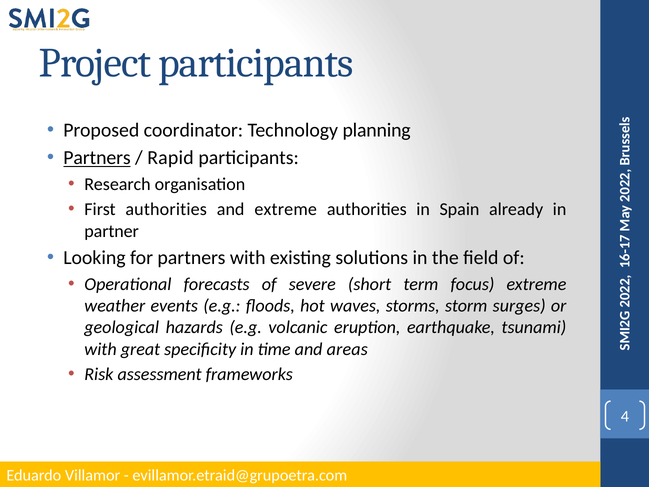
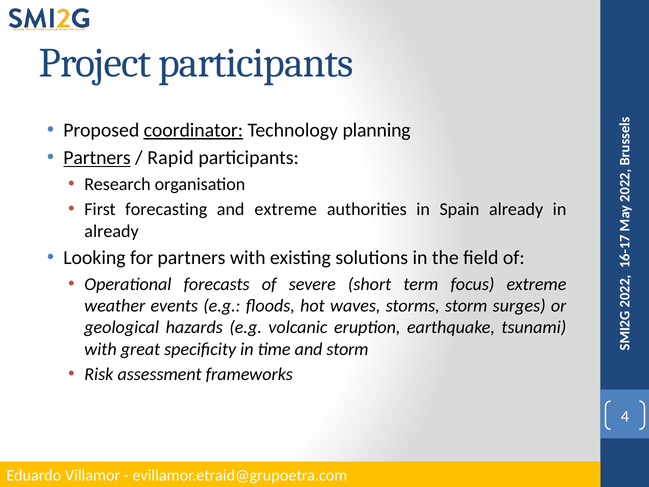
coordinator underline: none -> present
First authorities: authorities -> forecasting
partner at (112, 231): partner -> already
and areas: areas -> storm
